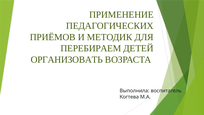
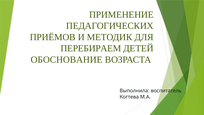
ОРГАНИЗОВАТЬ: ОРГАНИЗОВАТЬ -> ОБОСНОВАНИЕ
